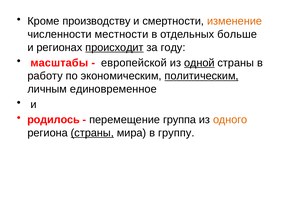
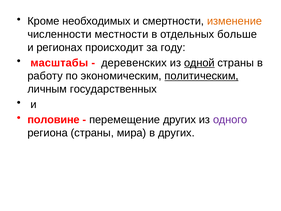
производству: производству -> необходимых
происходит underline: present -> none
европейской: европейской -> деревенских
единовременное: единовременное -> государственных
родилось: родилось -> половине
перемещение группа: группа -> других
одного colour: orange -> purple
страны at (92, 133) underline: present -> none
в группу: группу -> других
